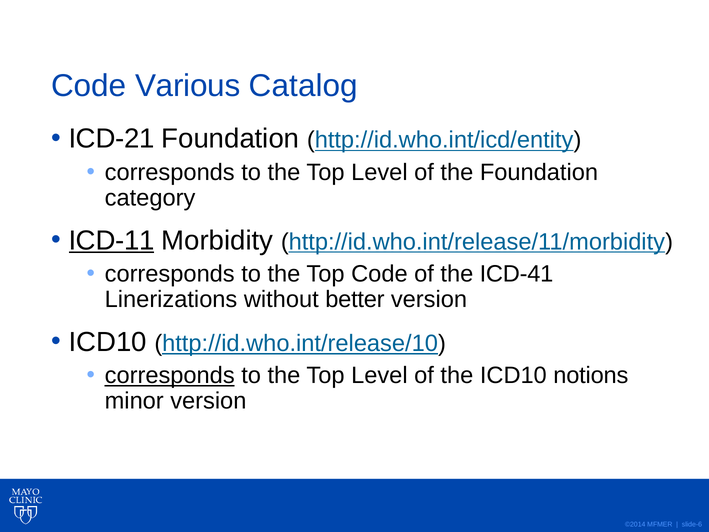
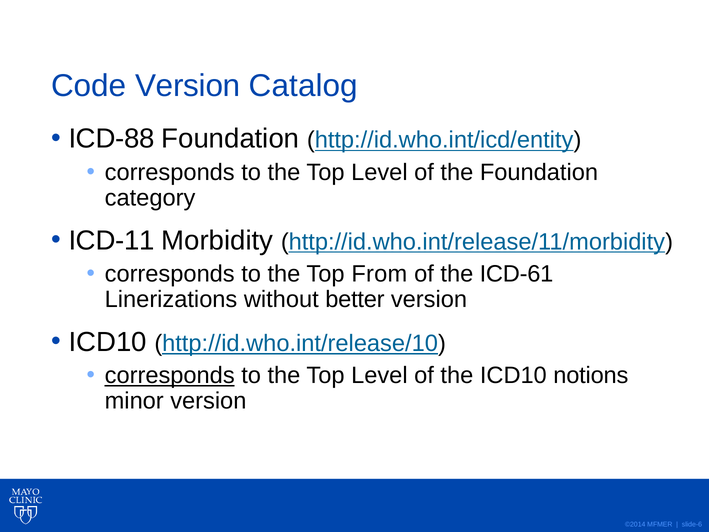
Code Various: Various -> Version
ICD-21: ICD-21 -> ICD-88
ICD-11 underline: present -> none
Top Code: Code -> From
ICD-41: ICD-41 -> ICD-61
